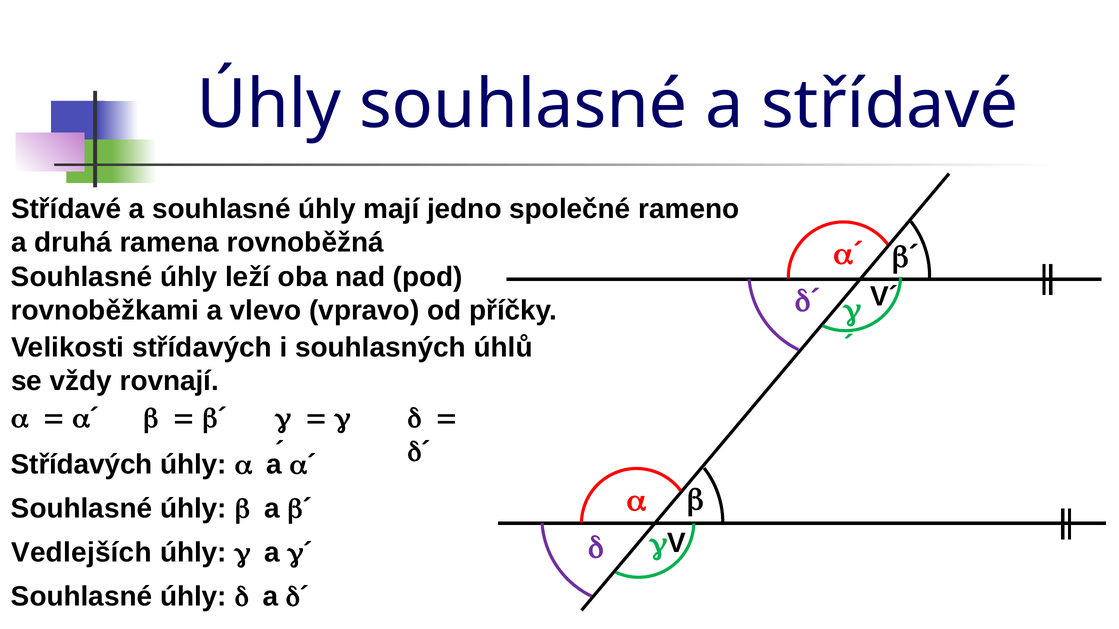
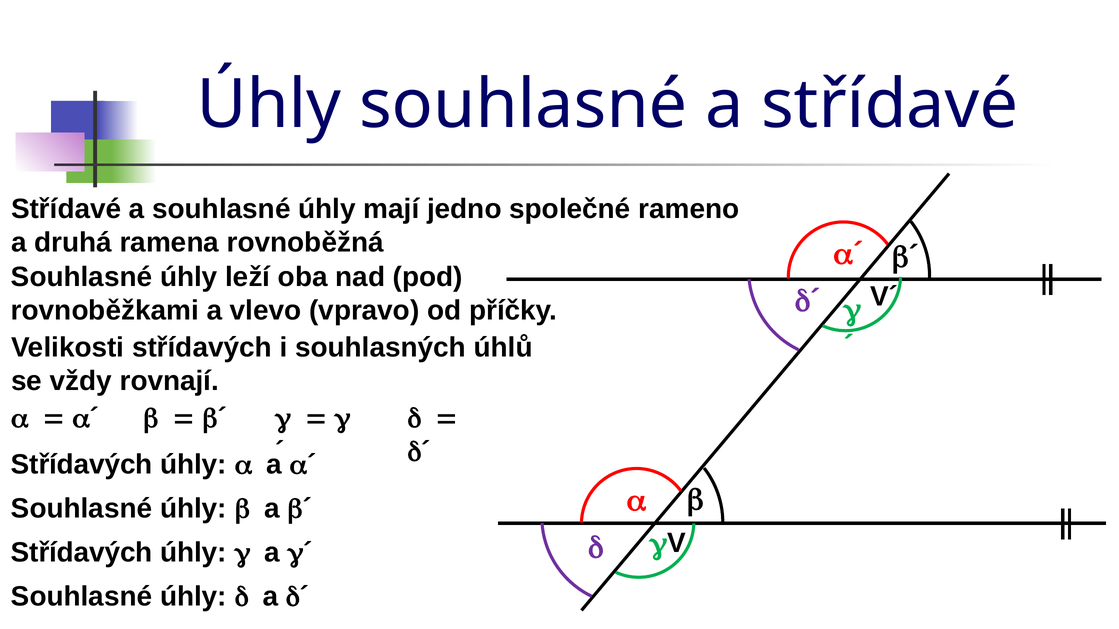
Vedlejších at (82, 553): Vedlejších -> Střídavých
